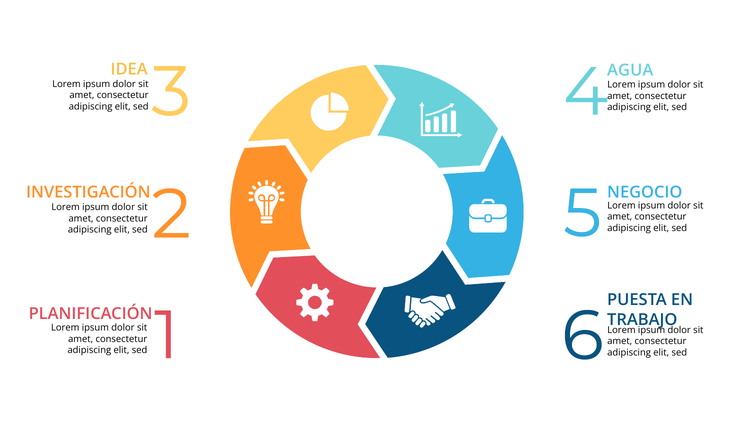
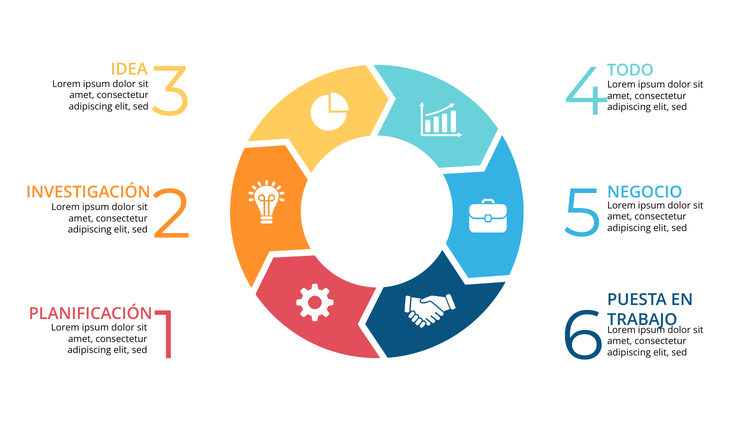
AGUA: AGUA -> TODO
